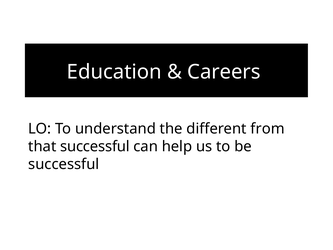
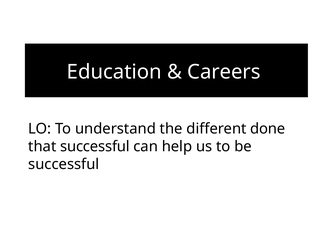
from: from -> done
